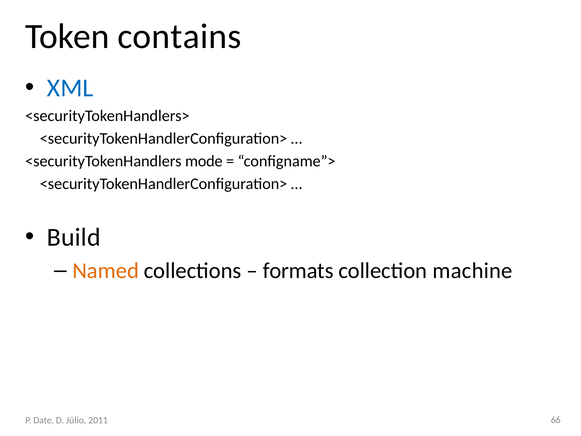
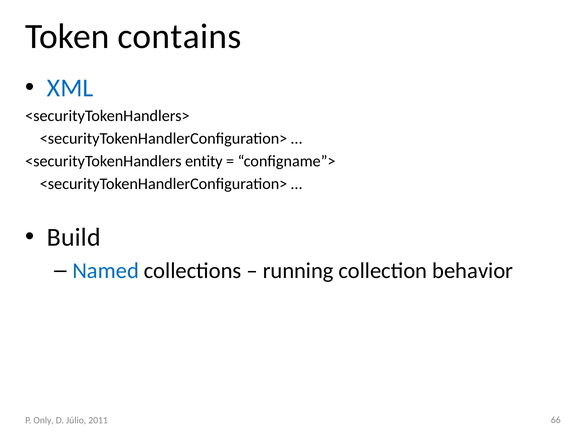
mode: mode -> entity
Named colour: orange -> blue
formats: formats -> running
machine: machine -> behavior
Date: Date -> Only
